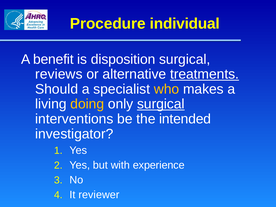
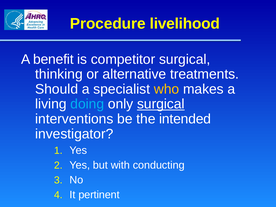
individual: individual -> livelihood
disposition: disposition -> competitor
reviews: reviews -> thinking
treatments underline: present -> none
doing colour: yellow -> light blue
experience: experience -> conducting
reviewer: reviewer -> pertinent
